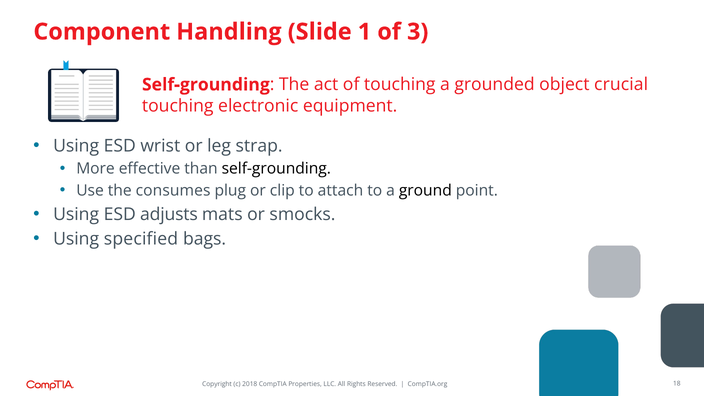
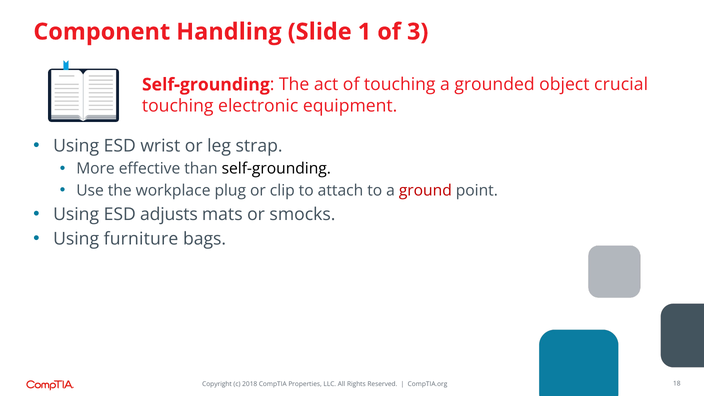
consumes: consumes -> workplace
ground colour: black -> red
specified: specified -> furniture
